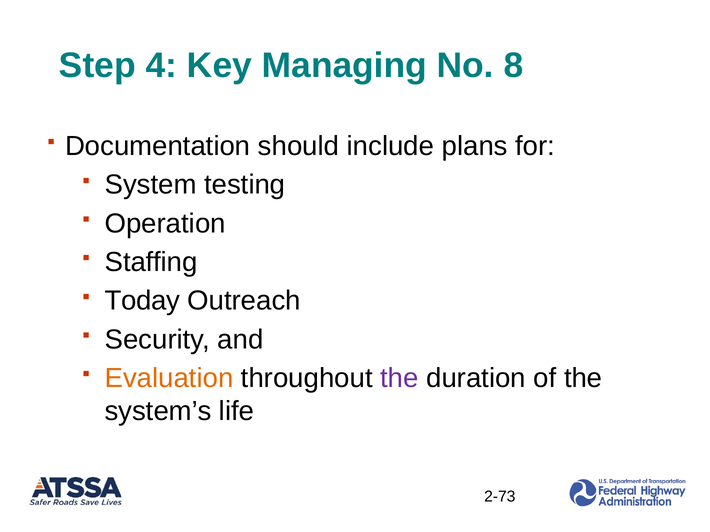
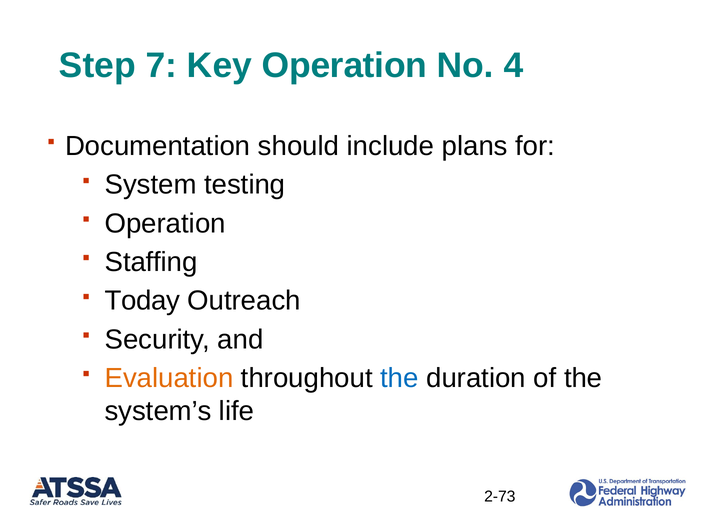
4: 4 -> 7
Key Managing: Managing -> Operation
8: 8 -> 4
the at (399, 378) colour: purple -> blue
